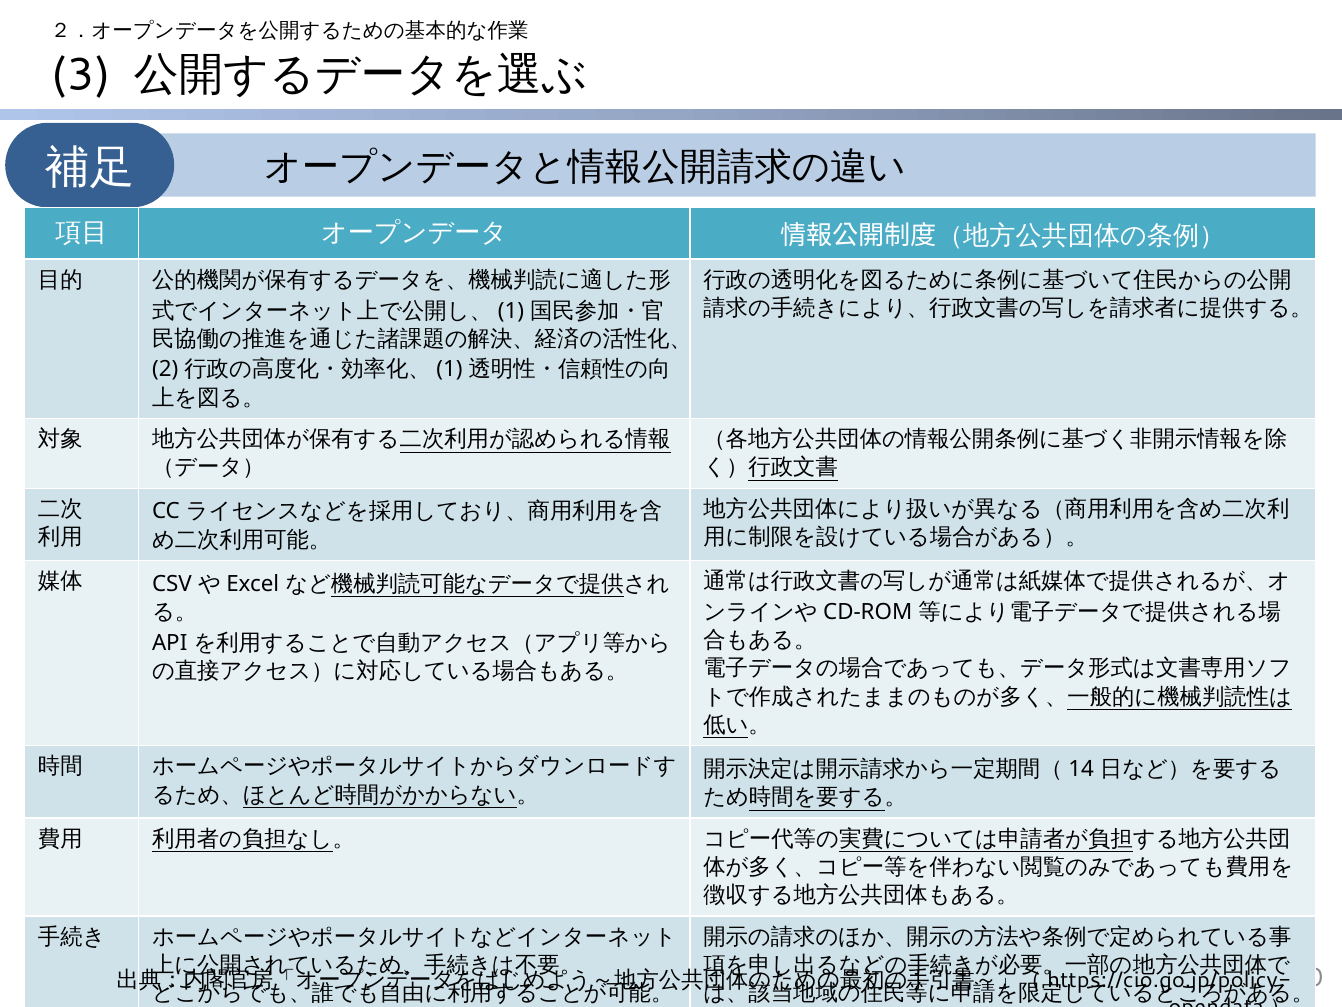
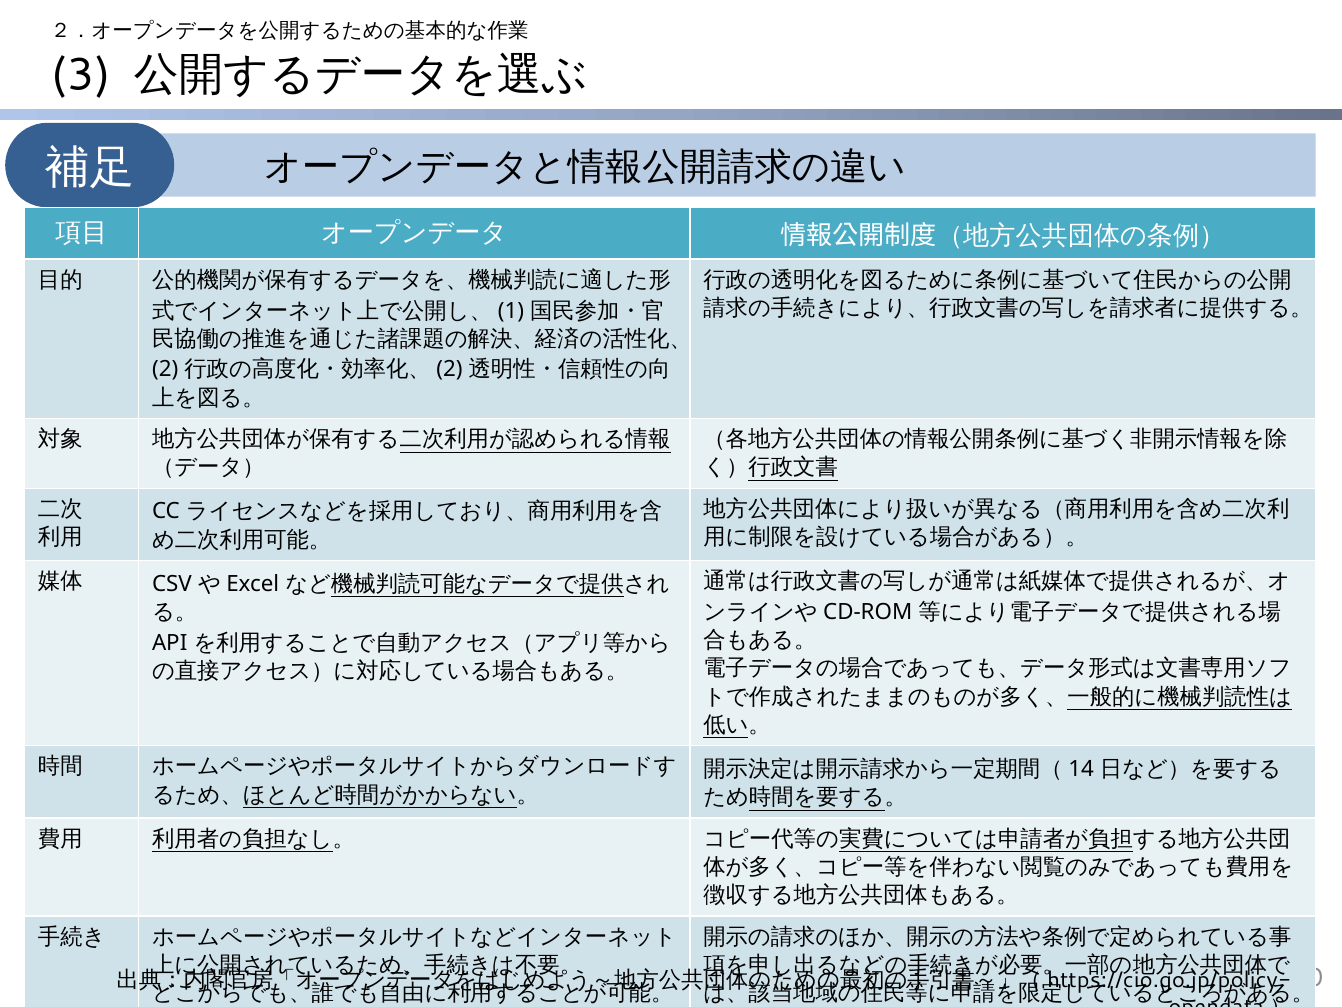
1 at (449, 369): 1 -> 2
